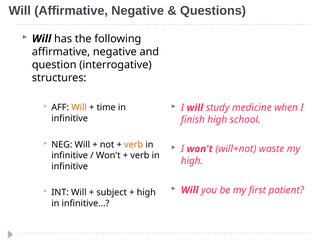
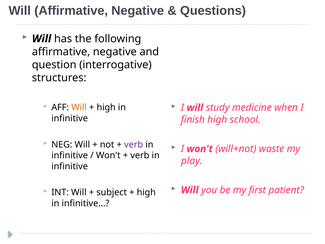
time at (106, 107): time -> high
verb at (134, 144) colour: orange -> purple
high at (192, 161): high -> play
